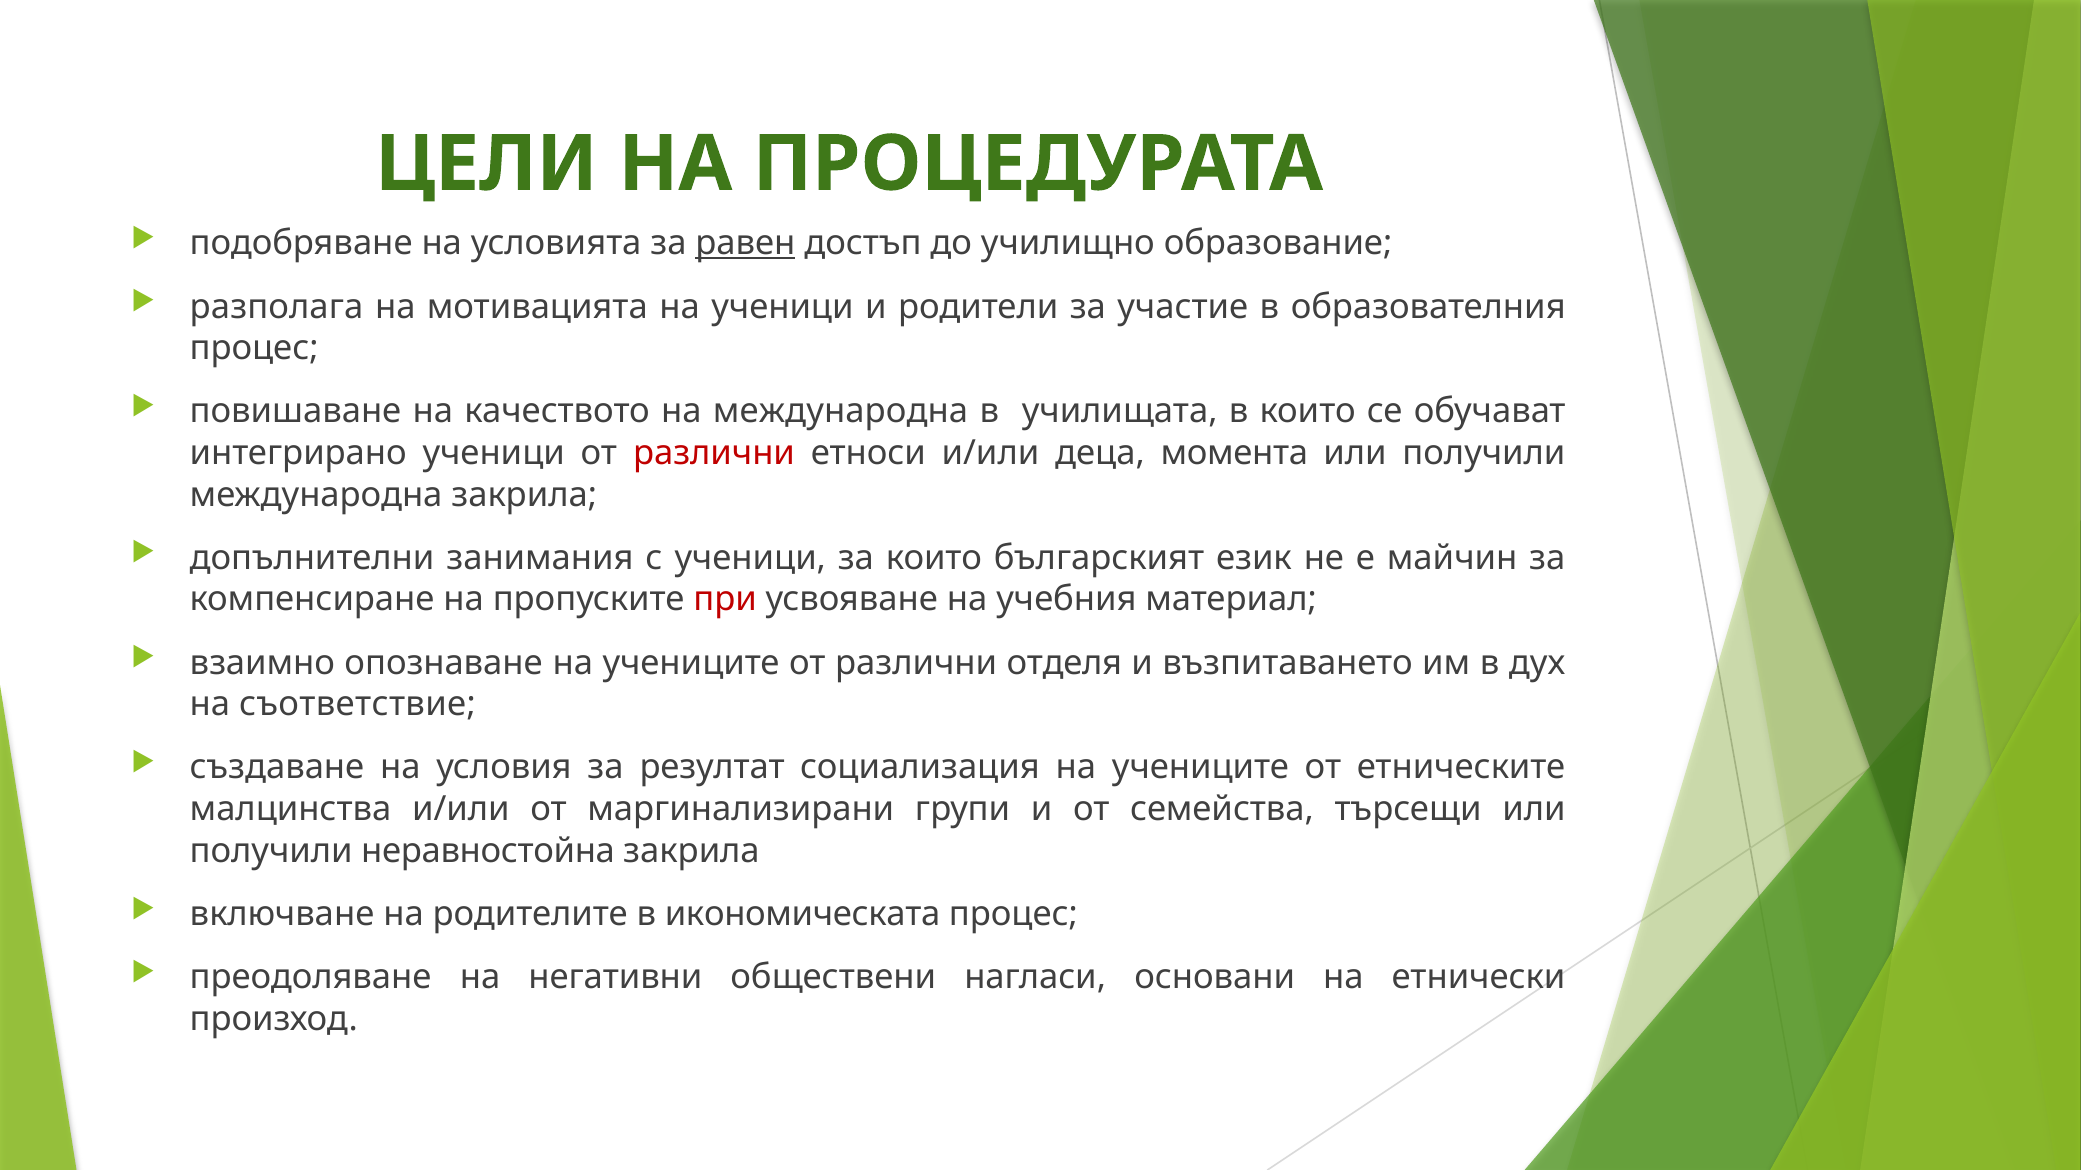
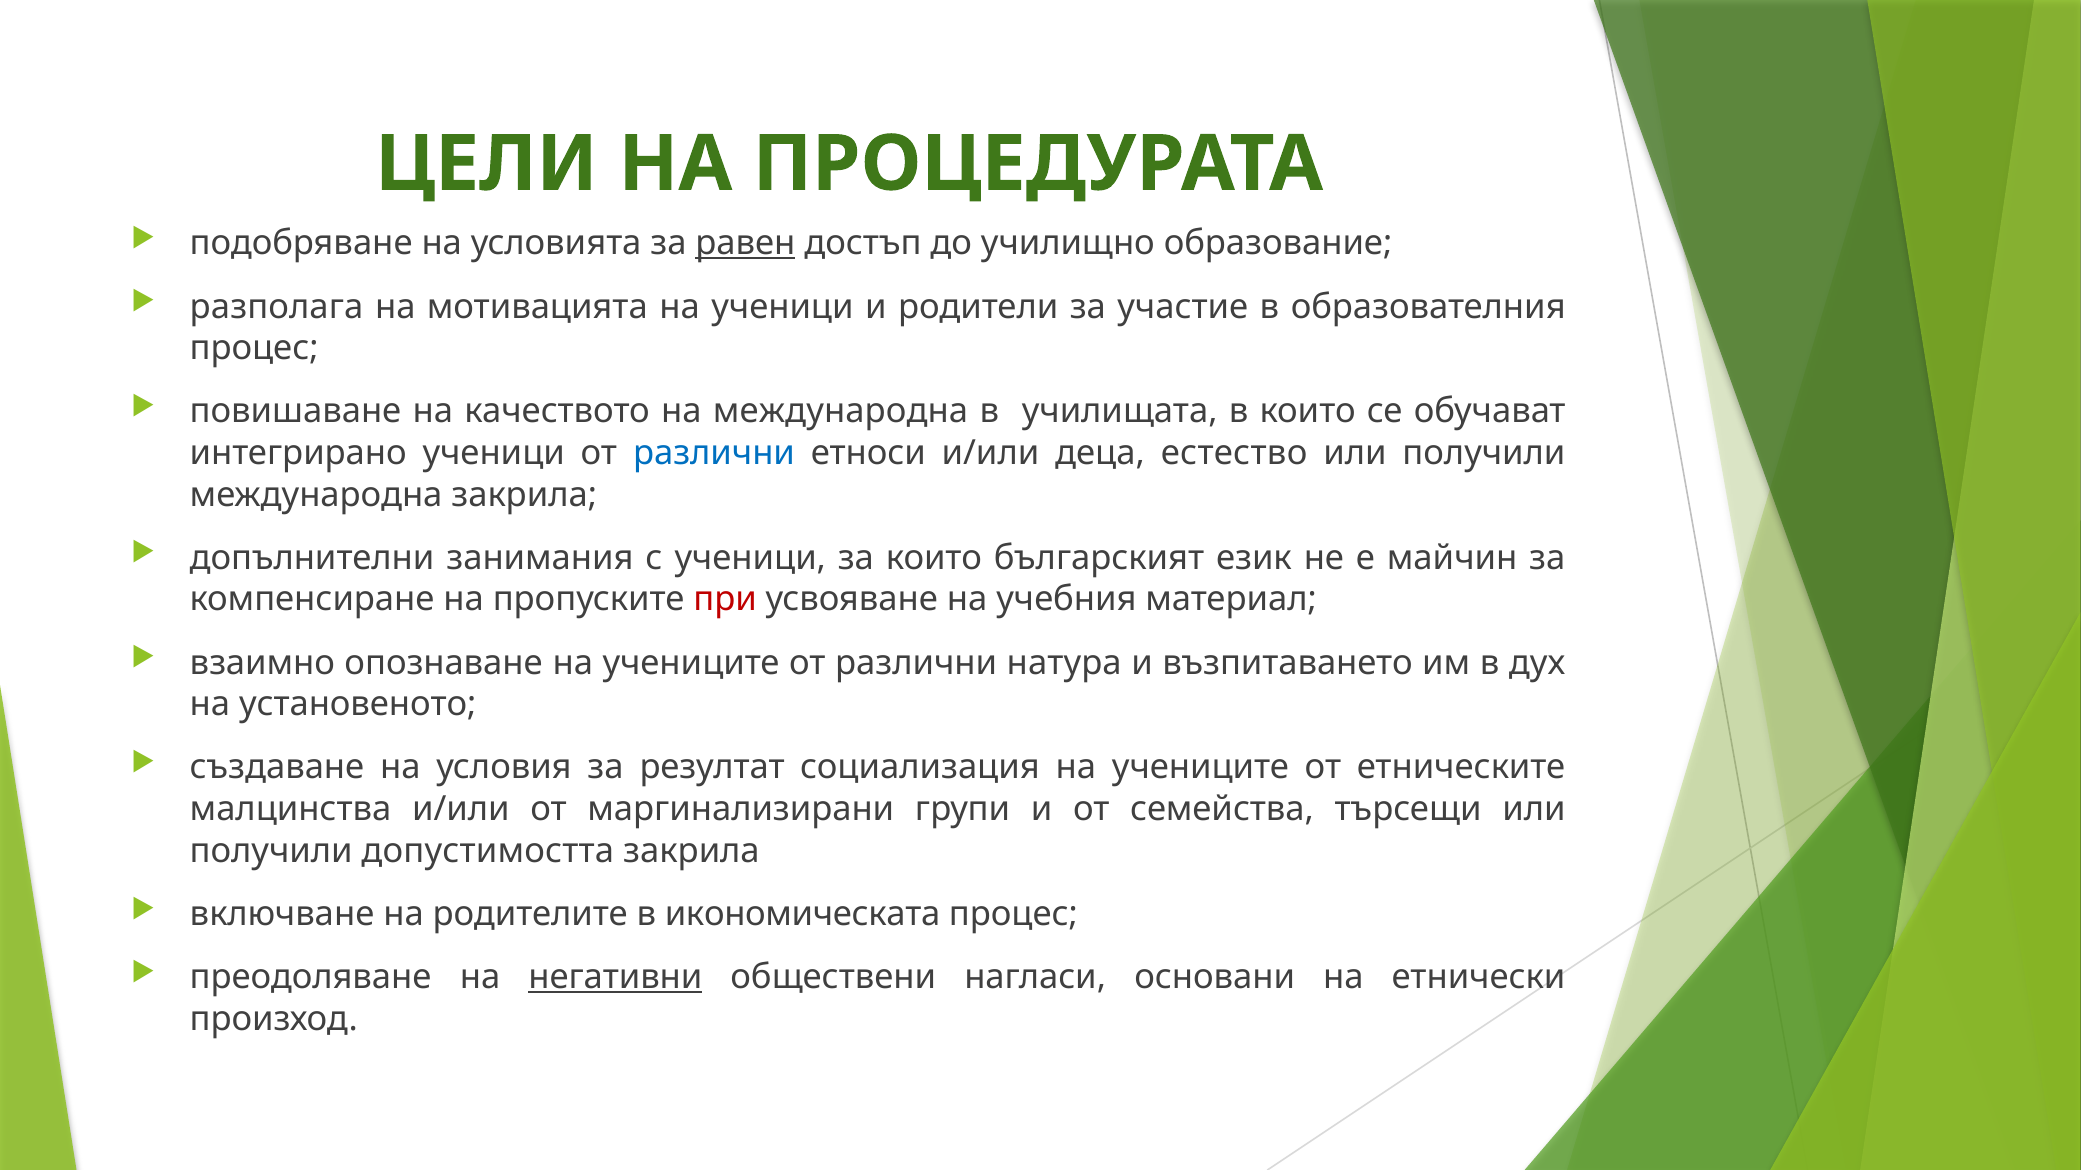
различни at (714, 453) colour: red -> blue
момента: момента -> естество
отделя: отделя -> натура
съответствие: съответствие -> установеното
неравностойна: неравностойна -> допустимостта
негативни underline: none -> present
